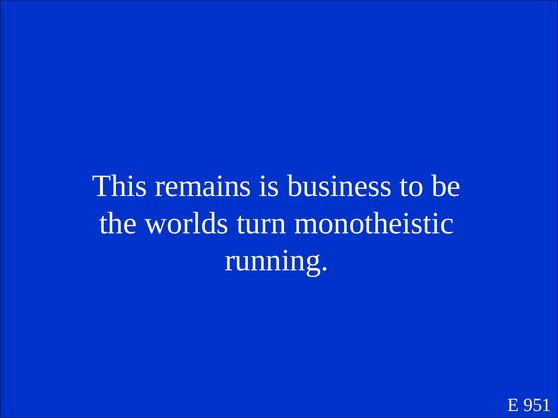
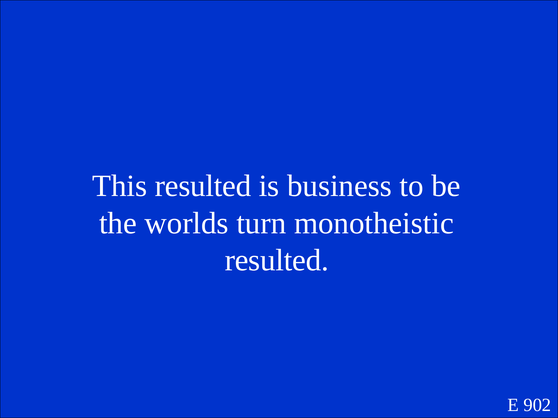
This remains: remains -> resulted
running at (277, 261): running -> resulted
951: 951 -> 902
